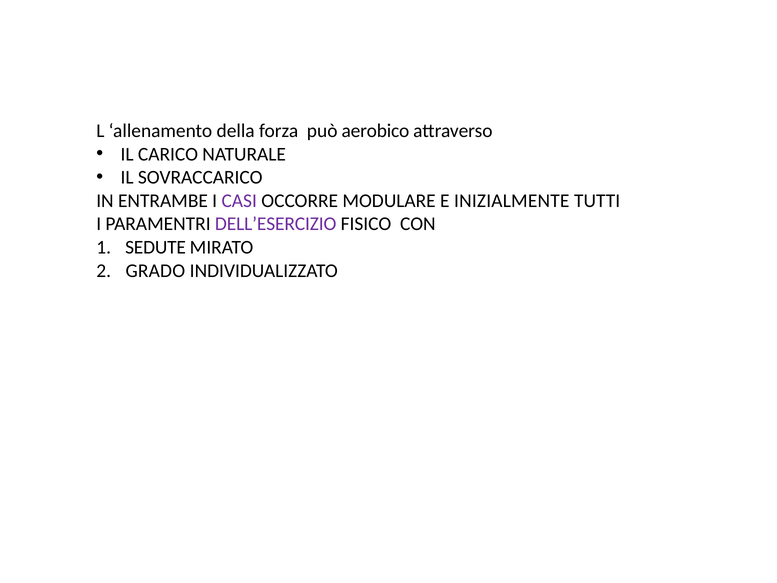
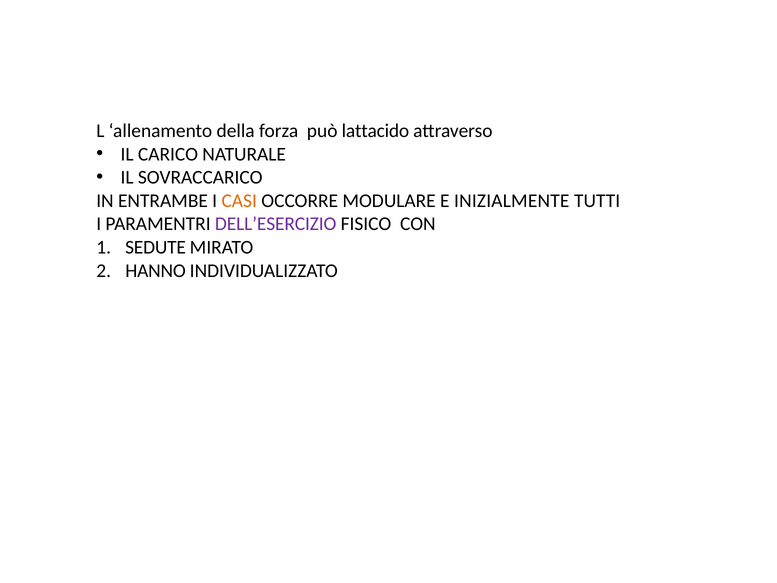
aerobico: aerobico -> lattacido
CASI colour: purple -> orange
GRADO: GRADO -> HANNO
